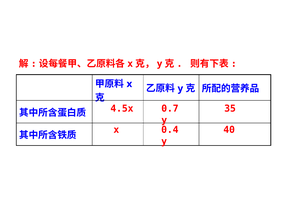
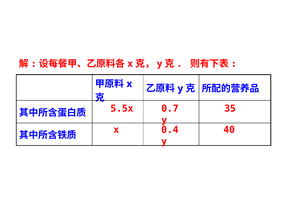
4.5x: 4.5x -> 5.5x
